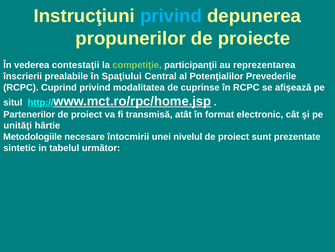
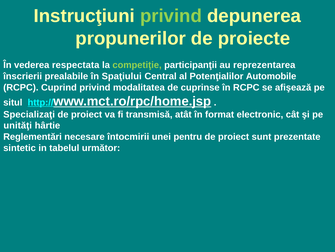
privind at (171, 16) colour: light blue -> light green
contestaţii: contestaţii -> respectata
Prevederile: Prevederile -> Automobile
Partenerilor: Partenerilor -> Specializaţi
Metodologiile: Metodologiile -> Reglementări
nivelul: nivelul -> pentru
